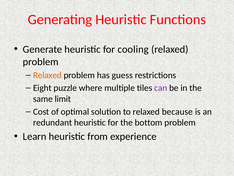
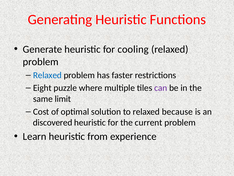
Relaxed at (47, 75) colour: orange -> blue
guess: guess -> faster
redundant: redundant -> discovered
bottom: bottom -> current
